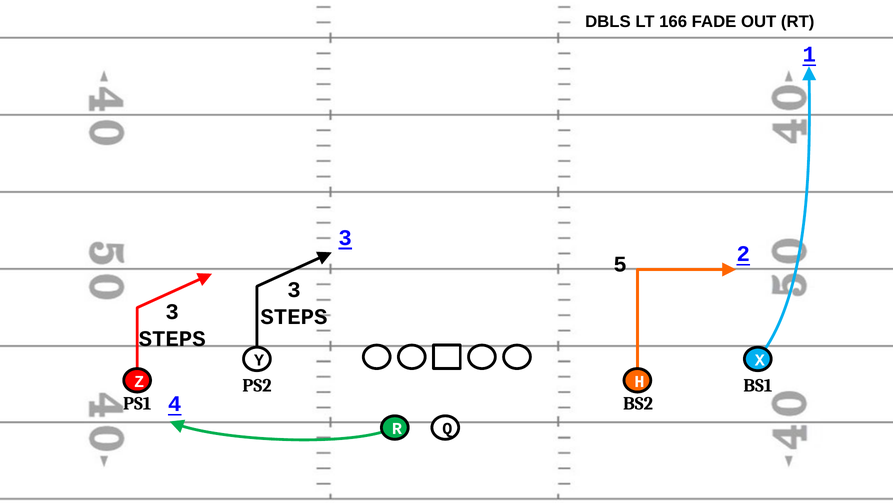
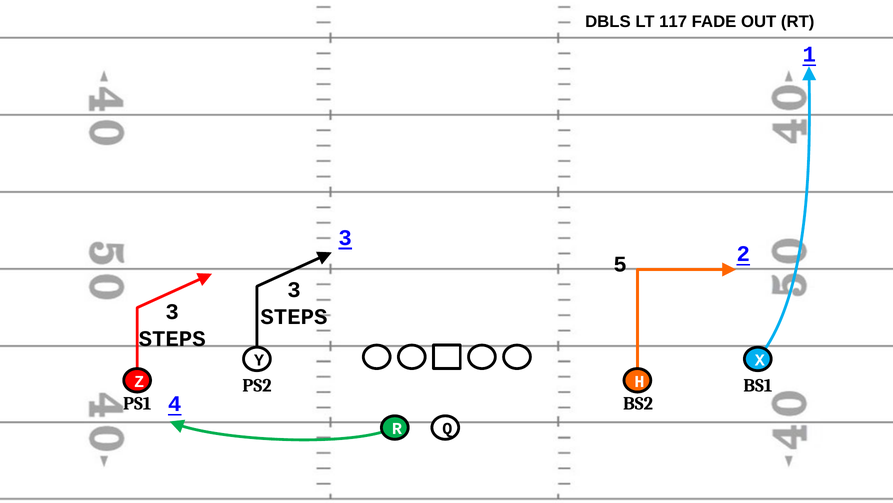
166: 166 -> 117
